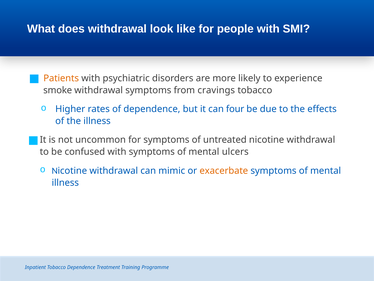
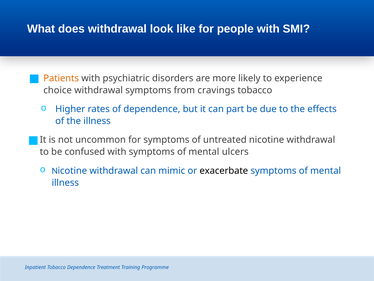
smoke: smoke -> choice
four: four -> part
exacerbate colour: orange -> black
